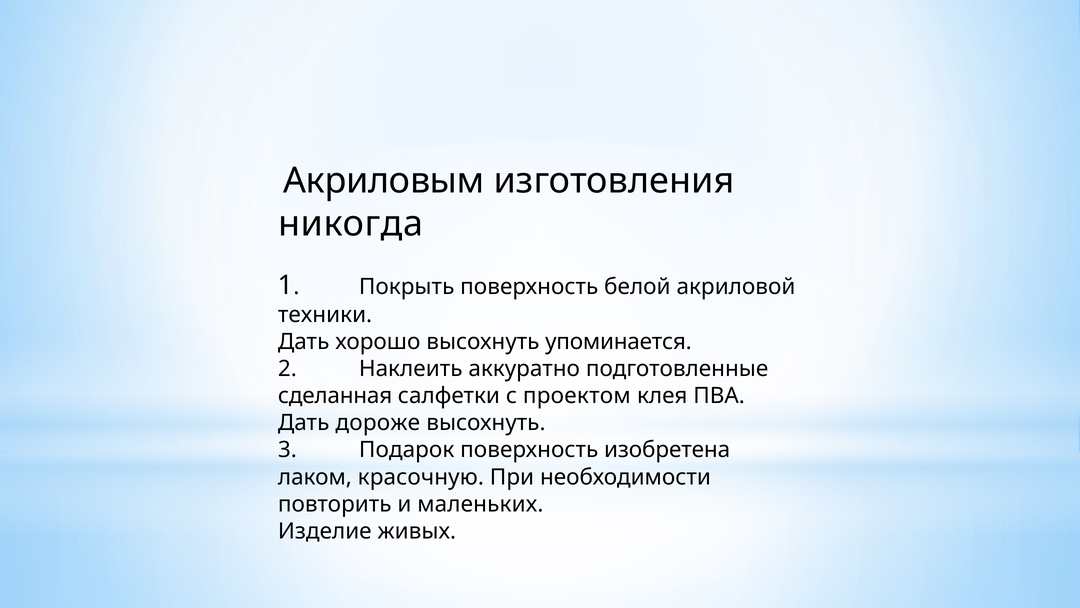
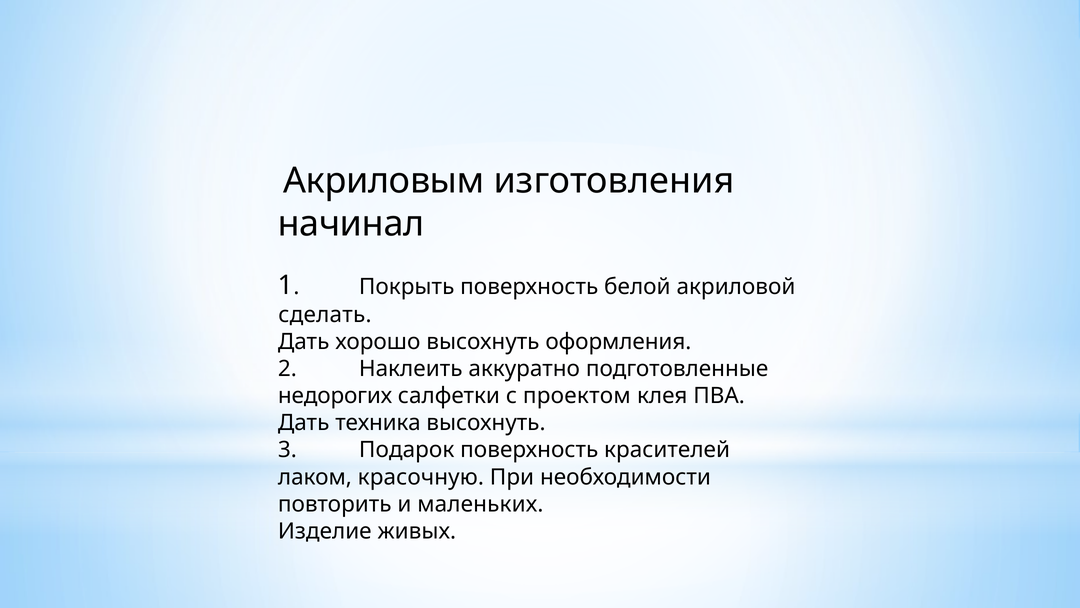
никогда: никогда -> начинал
техники: техники -> сделать
упоминается: упоминается -> оформления
сделанная: сделанная -> недорогих
дороже: дороже -> техника
изобретена: изобретена -> красителей
